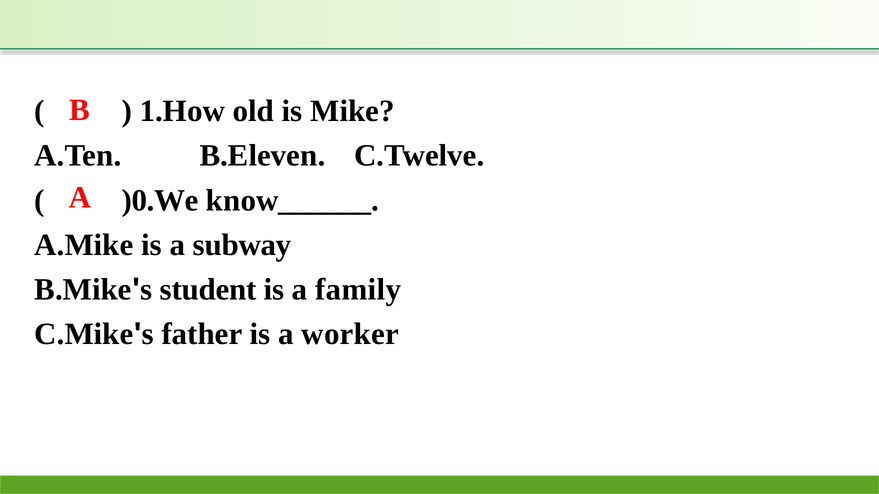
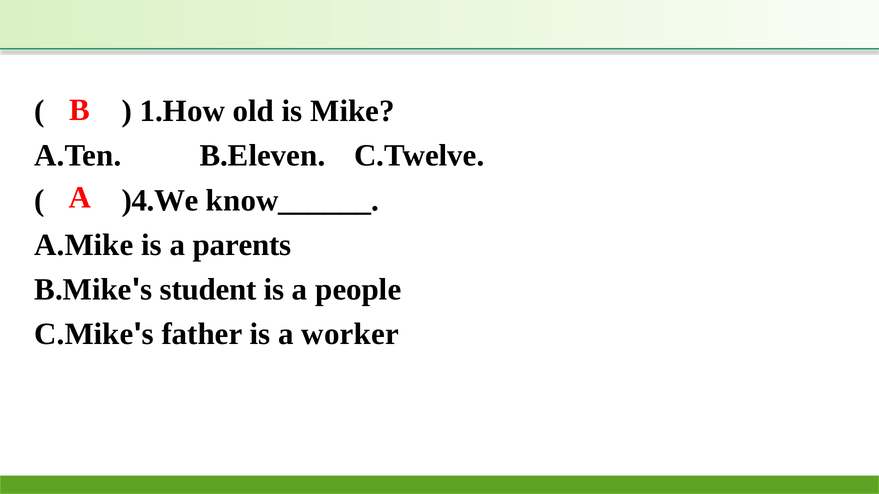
)0.We: )0.We -> )4.We
subway: subway -> parents
family: family -> people
